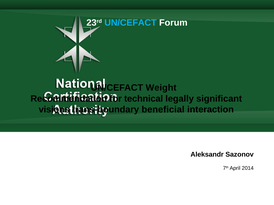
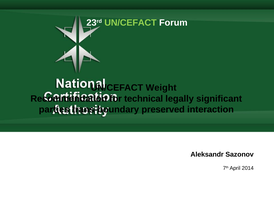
UN/CEFACT at (131, 23) colour: light blue -> light green
visions: visions -> parties
beneficial: beneficial -> preserved
